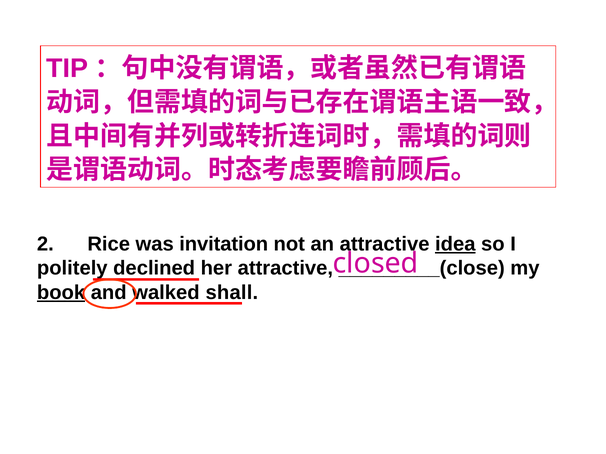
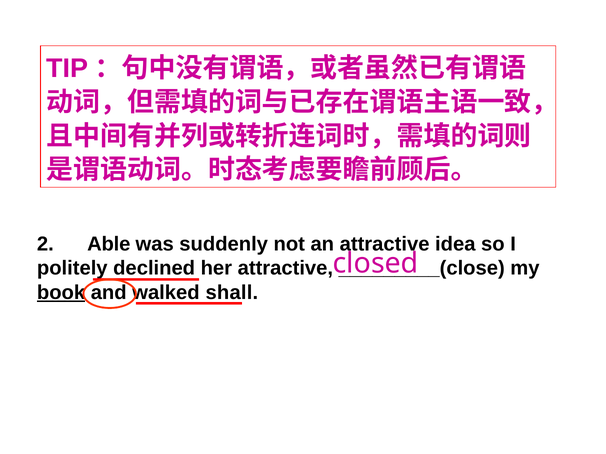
Rice: Rice -> Able
invitation: invitation -> suddenly
idea underline: present -> none
